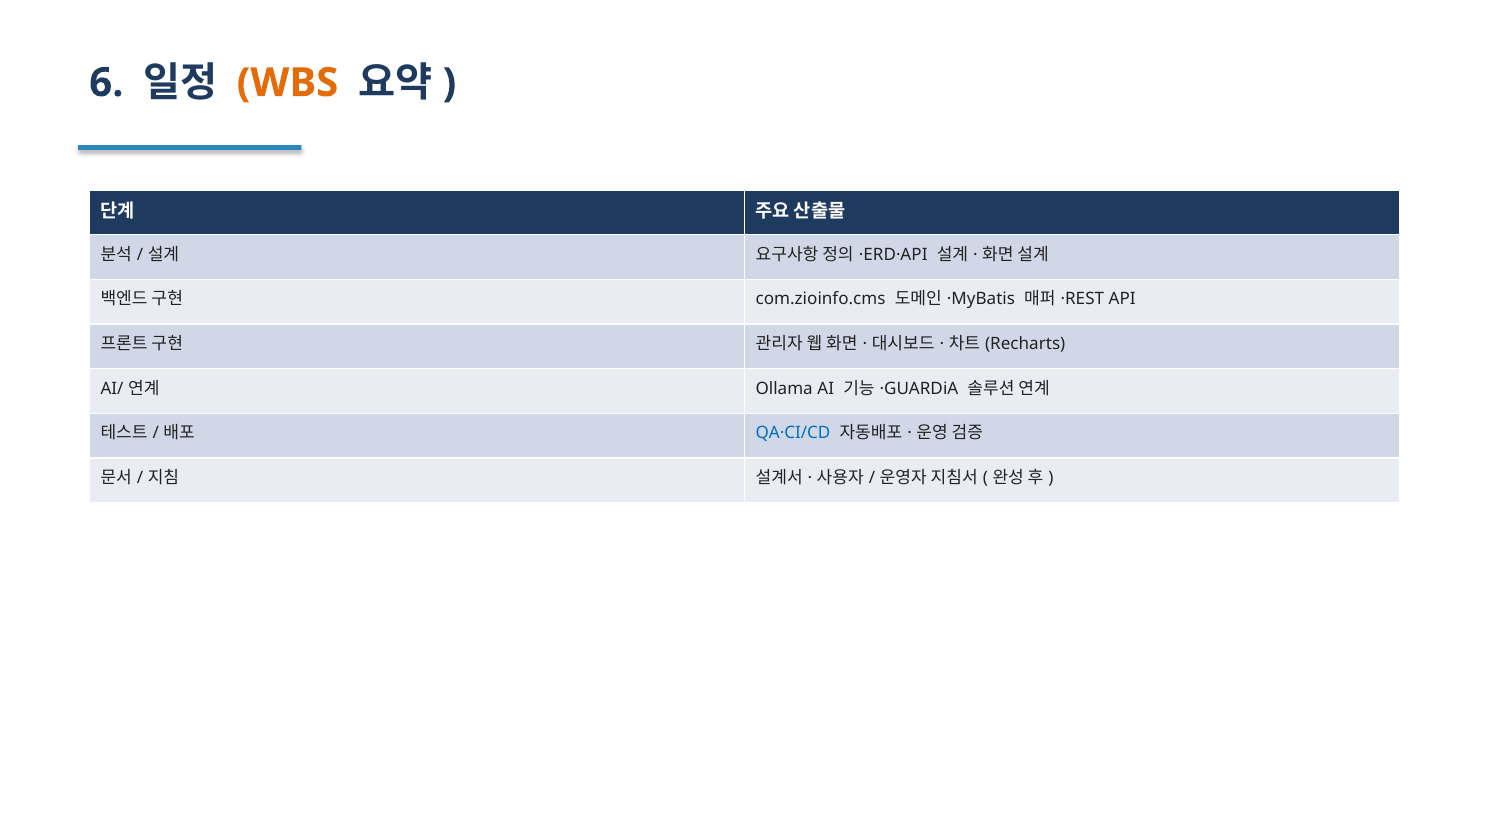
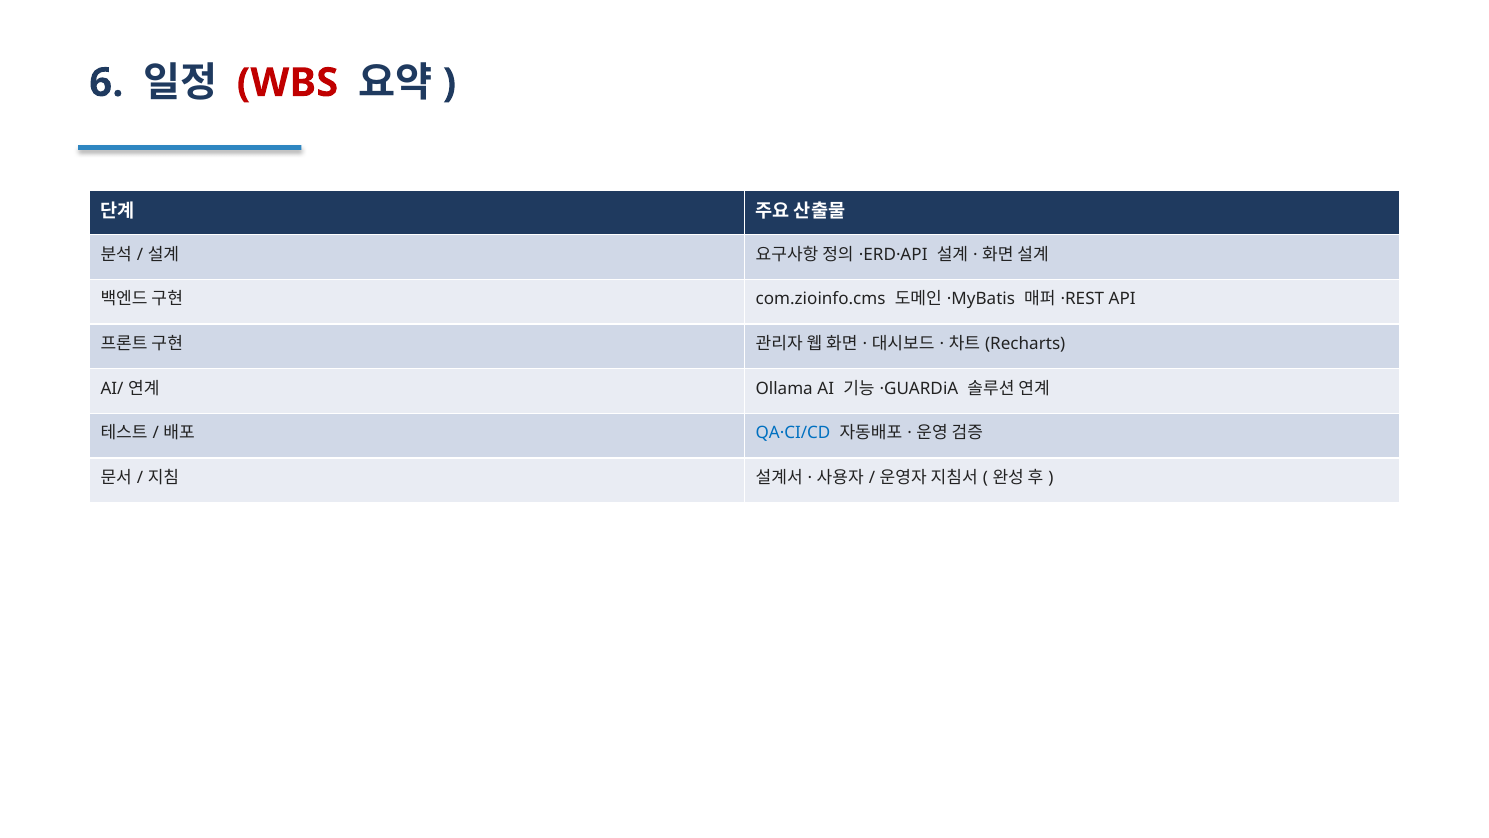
WBS colour: orange -> red
